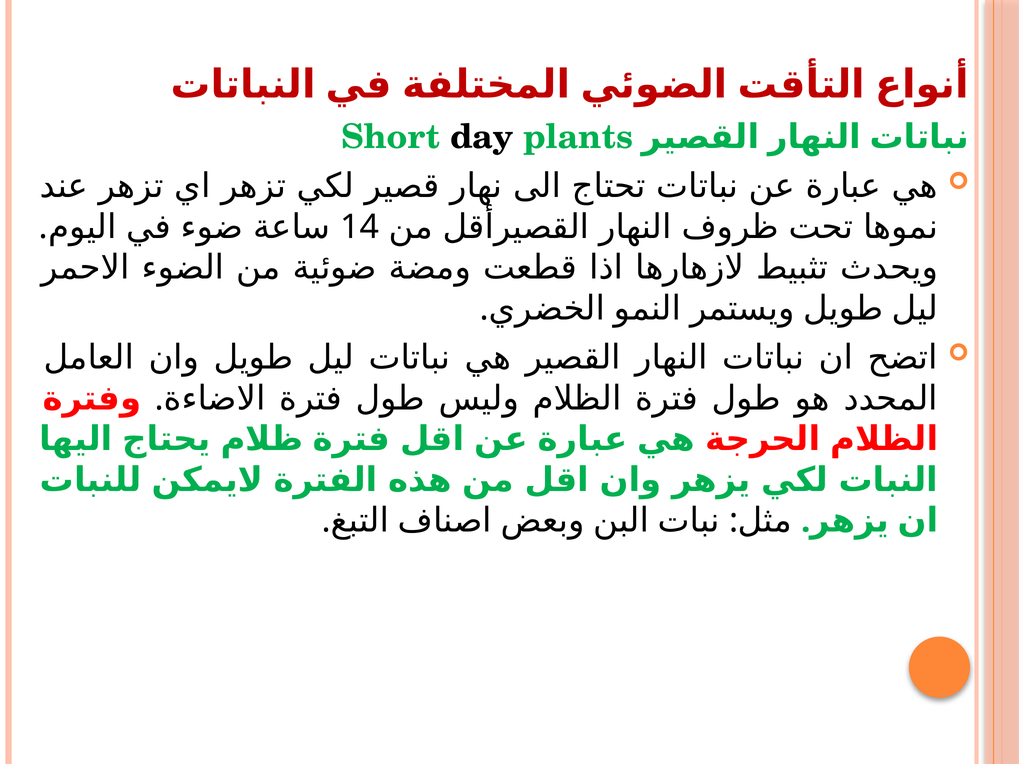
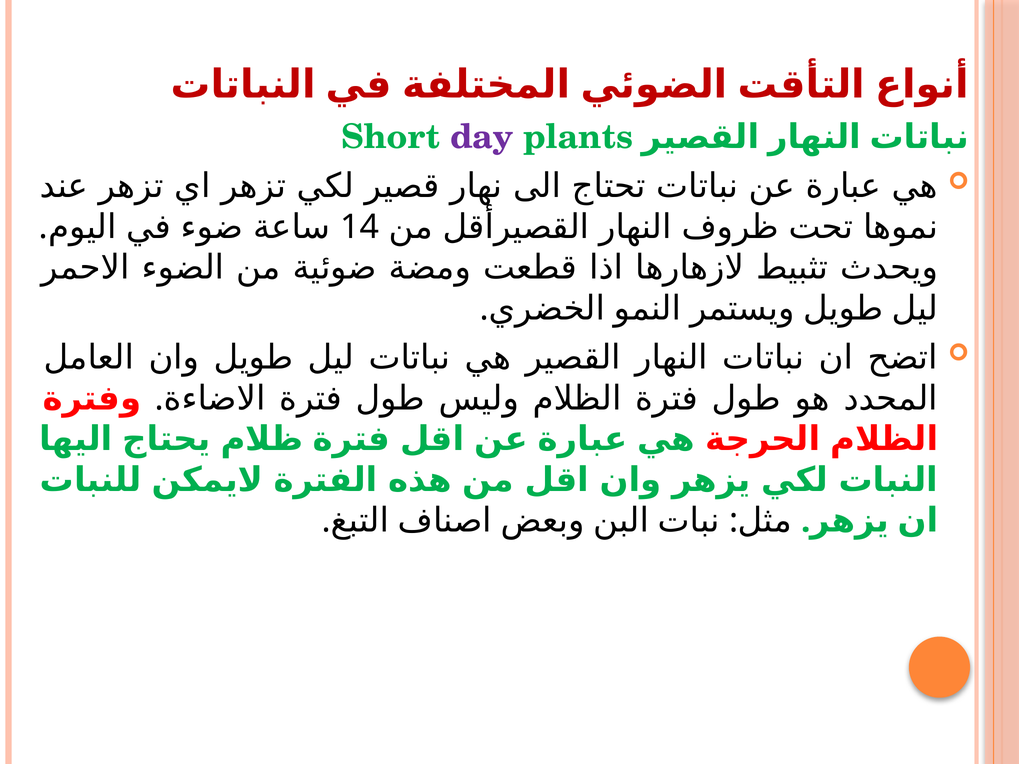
day colour: black -> purple
